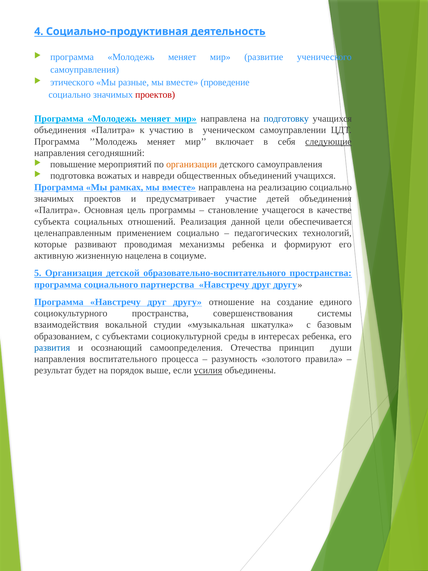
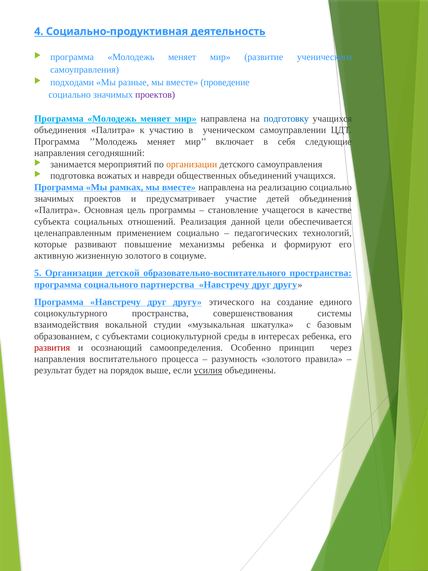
этического: этического -> подходами
проектов at (155, 95) colour: red -> purple
следующие underline: present -> none
повышение: повышение -> занимается
проводимая: проводимая -> повышение
жизненную нацелена: нацелена -> золотого
отношение: отношение -> этического
развития colour: blue -> red
Отечества: Отечества -> Особенно
души: души -> через
